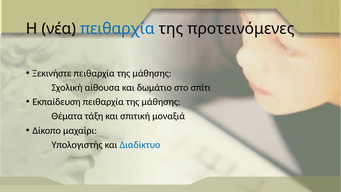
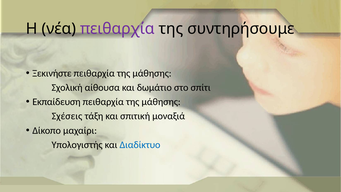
πειθαρχία at (117, 29) colour: blue -> purple
προτεινόμενες: προτεινόμενες -> συντηρήσουμε
Θέματα: Θέματα -> Σχέσεις
